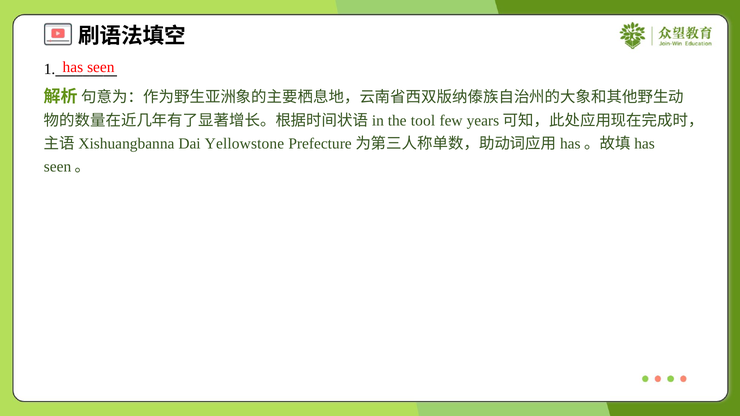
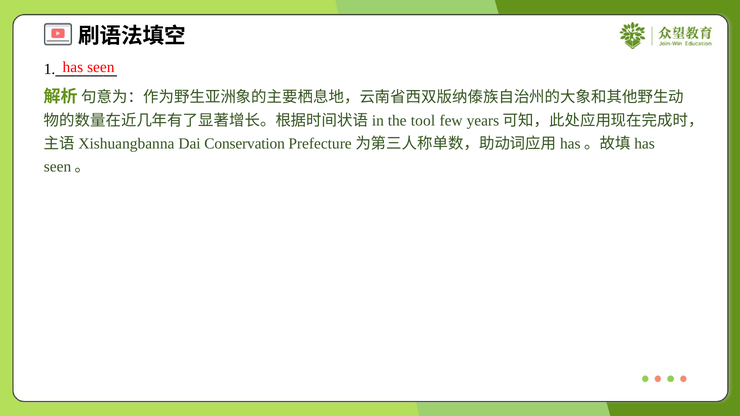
Yellowstone: Yellowstone -> Conservation
